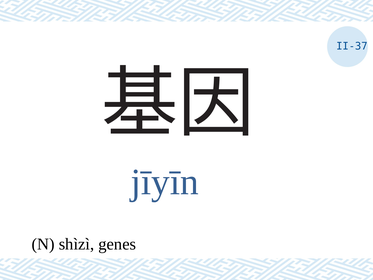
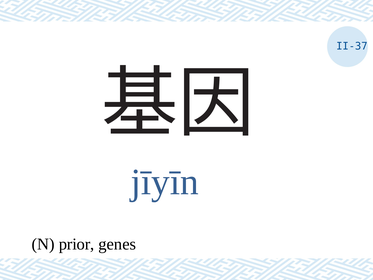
shìzì: shìzì -> prior
